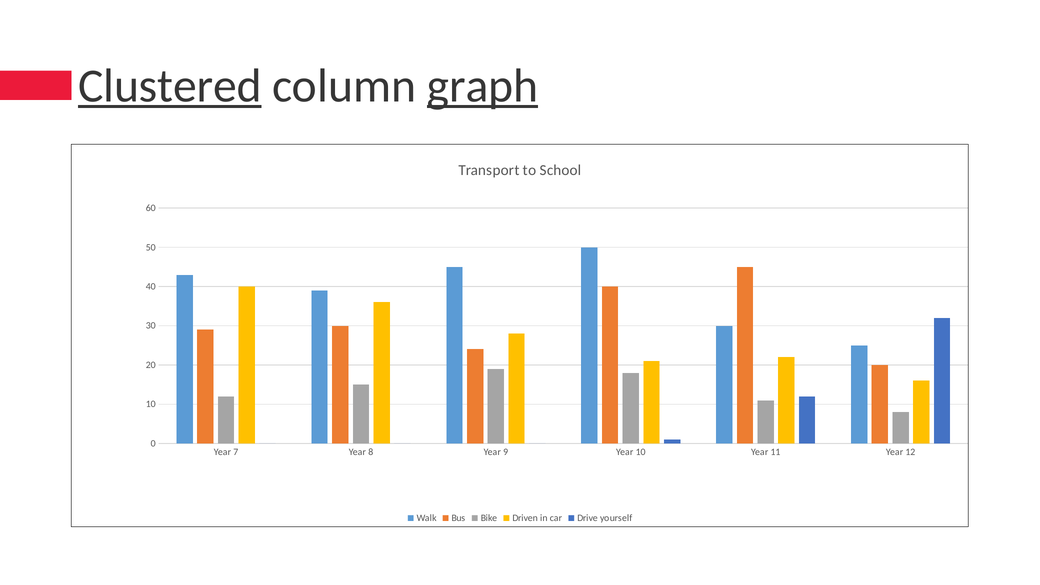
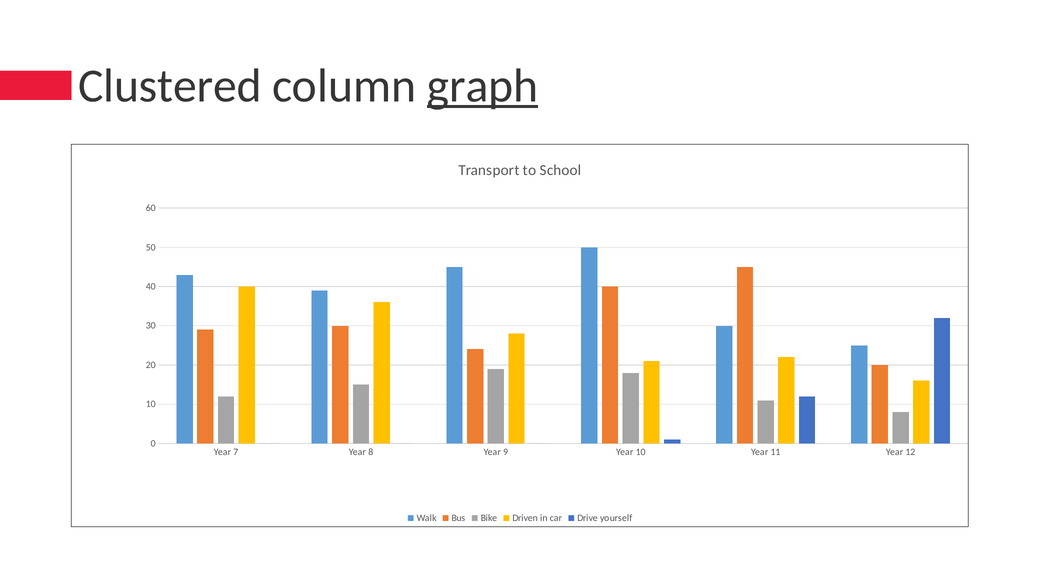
Clustered underline: present -> none
